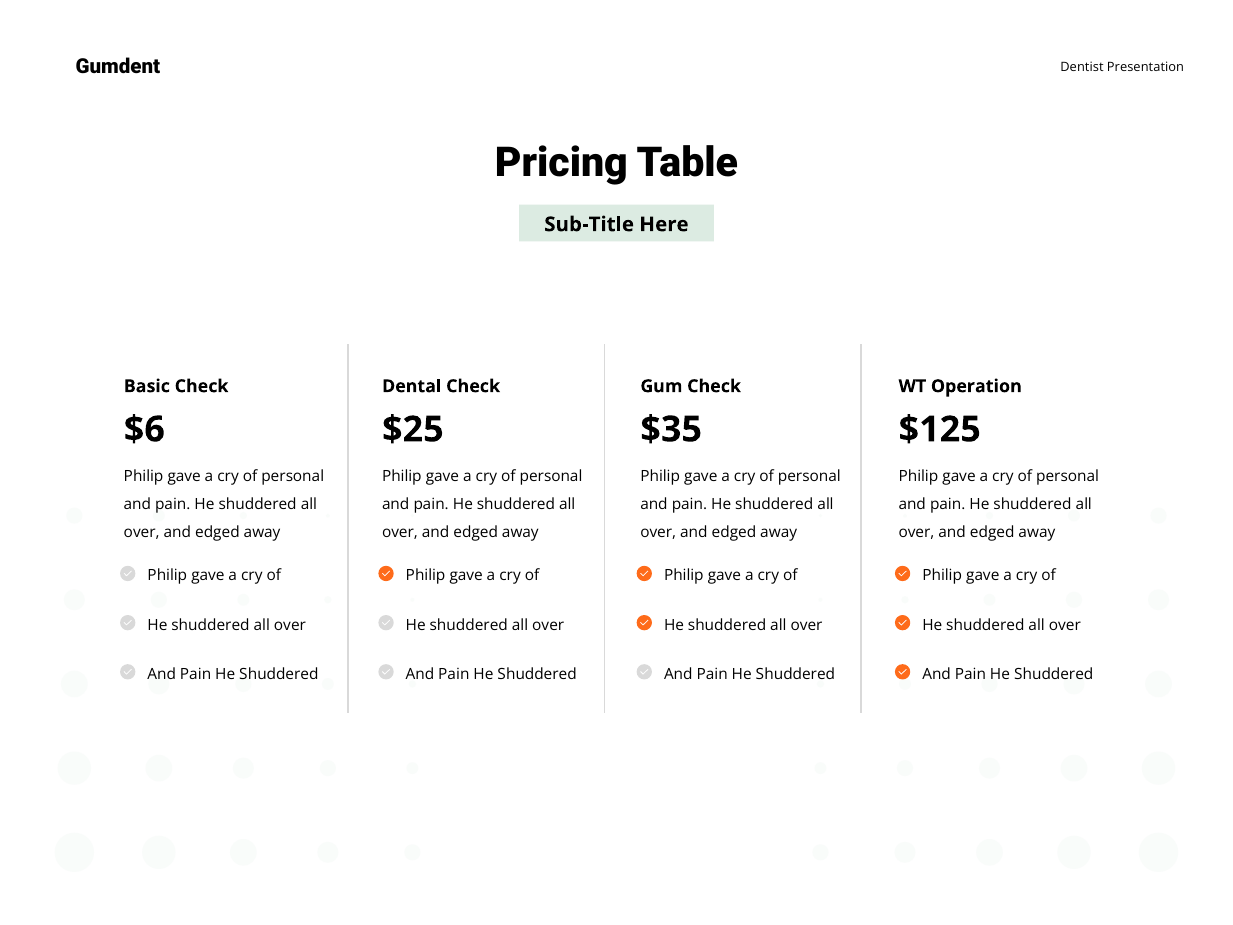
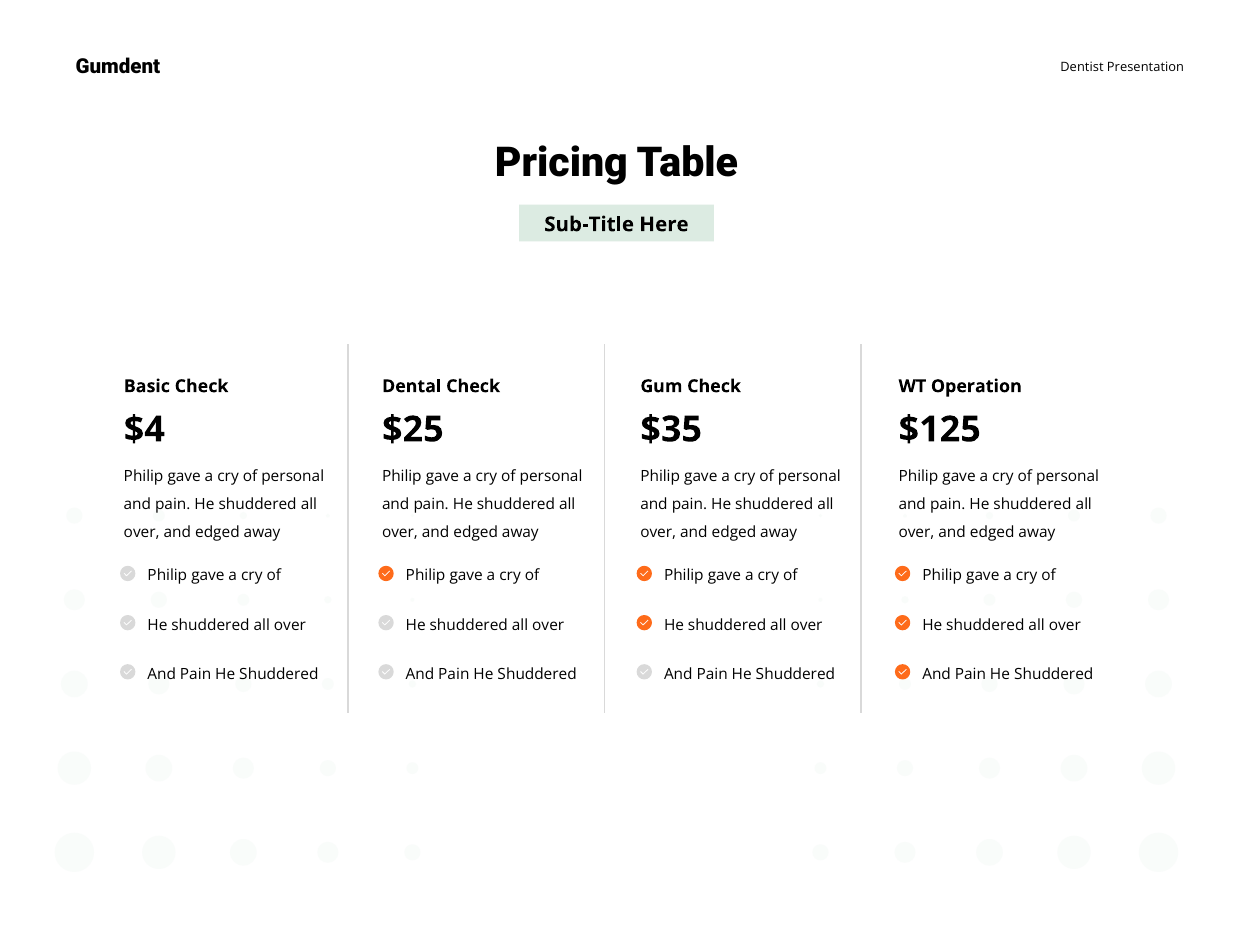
$6: $6 -> $4
